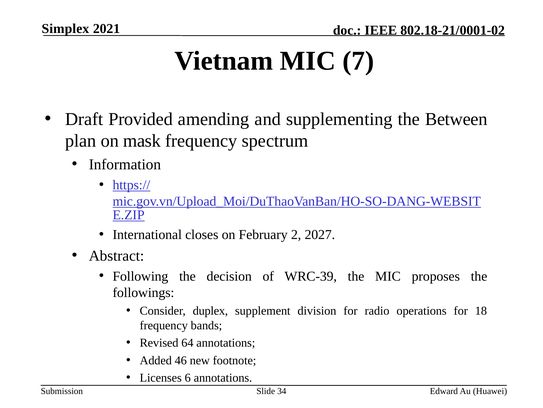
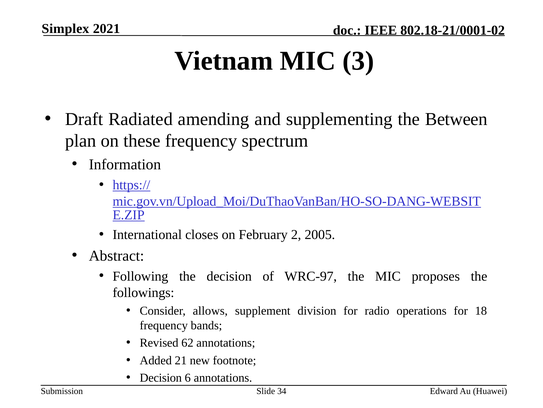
7: 7 -> 3
Provided: Provided -> Radiated
mask: mask -> these
2027: 2027 -> 2005
WRC-39: WRC-39 -> WRC-97
duplex: duplex -> allows
64: 64 -> 62
46: 46 -> 21
Licenses at (161, 377): Licenses -> Decision
